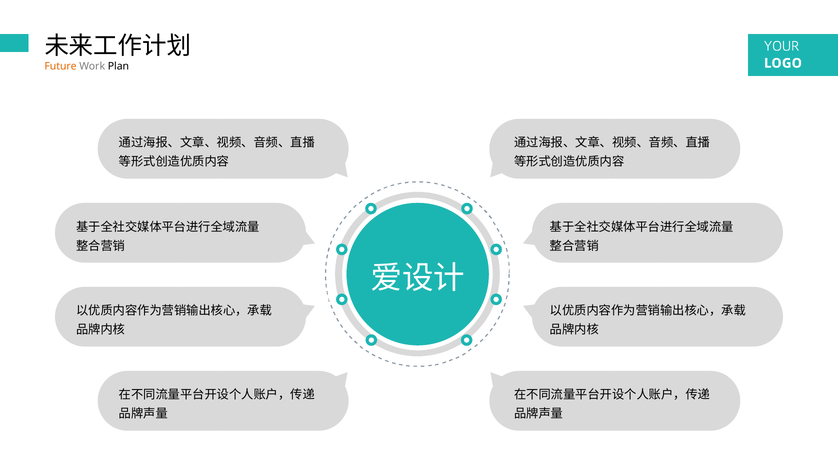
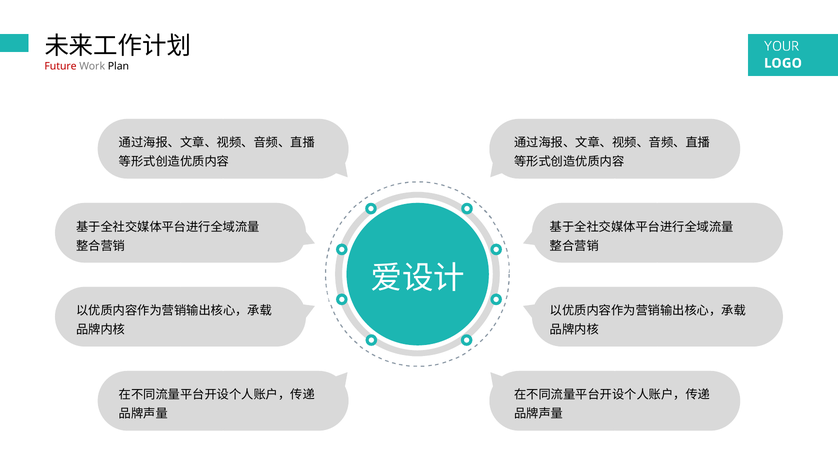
Future colour: orange -> red
